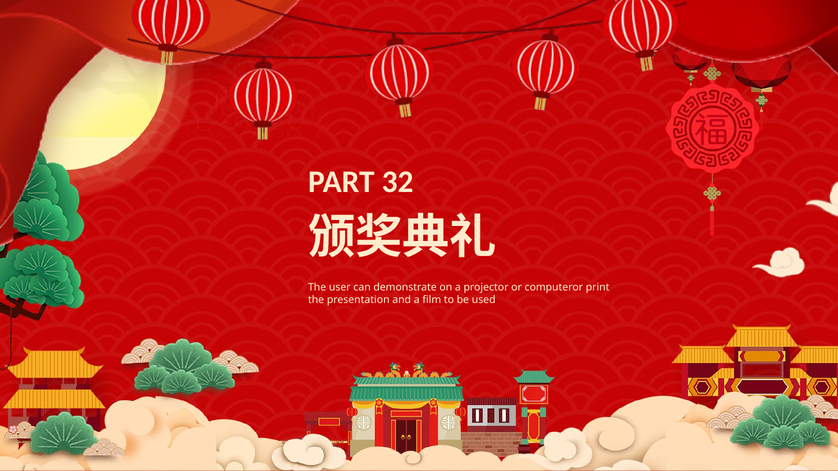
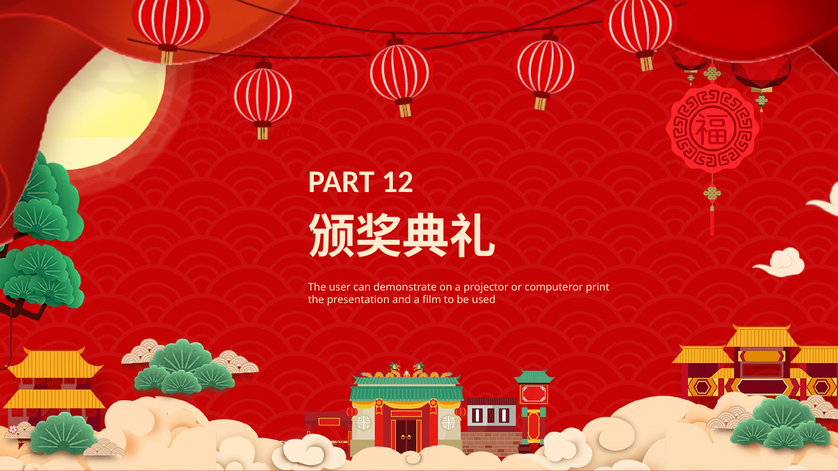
32: 32 -> 12
